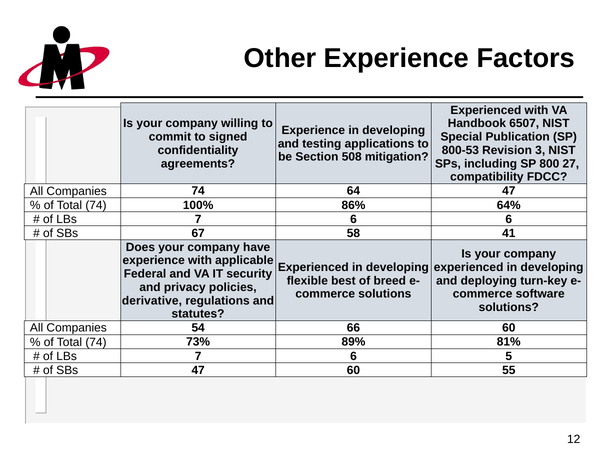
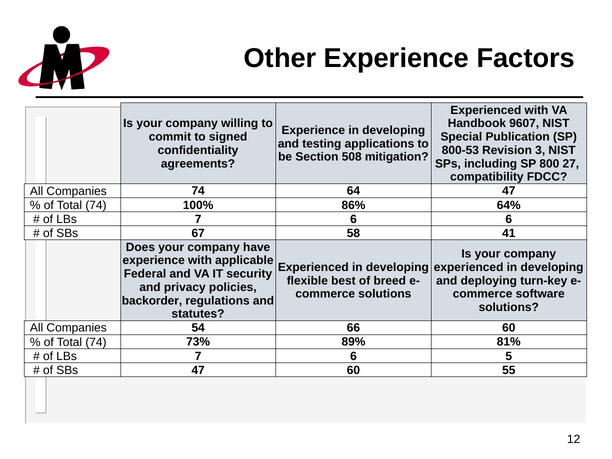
6507: 6507 -> 9607
derivative: derivative -> backorder
